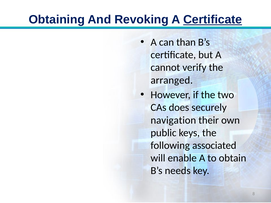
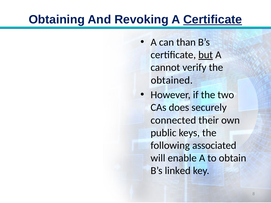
but underline: none -> present
arranged: arranged -> obtained
navigation: navigation -> connected
needs: needs -> linked
